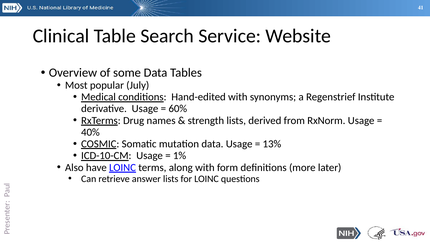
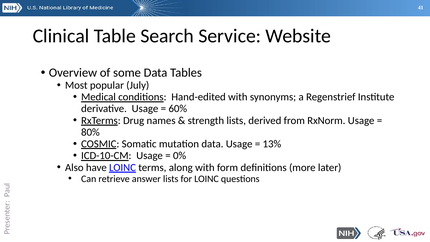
40%: 40% -> 80%
1%: 1% -> 0%
